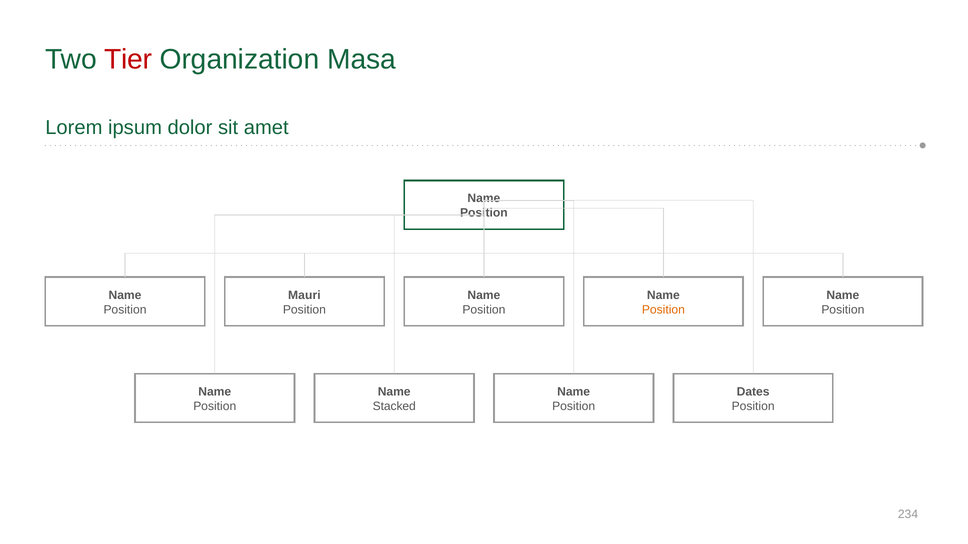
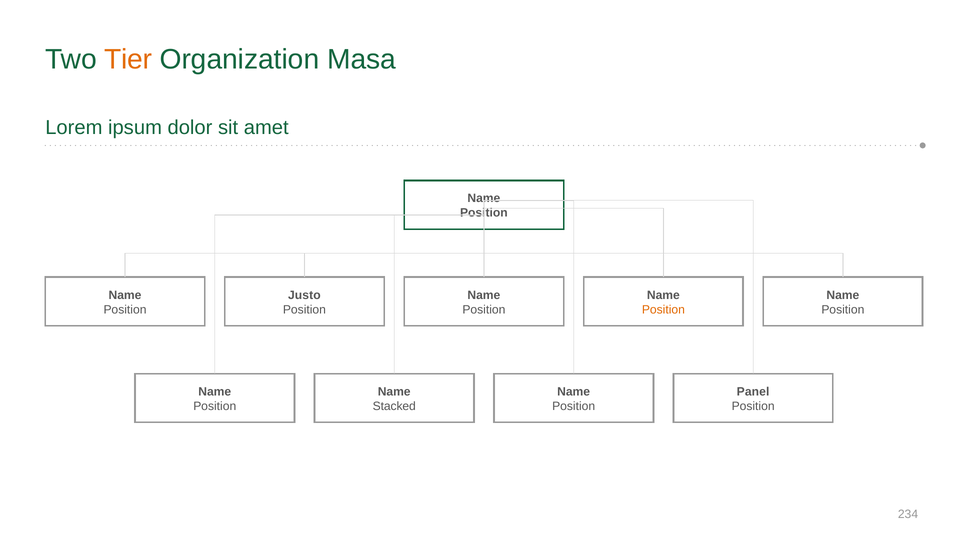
Tier colour: red -> orange
Mauri: Mauri -> Justo
Dates: Dates -> Panel
